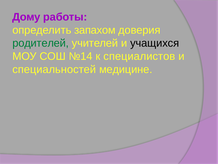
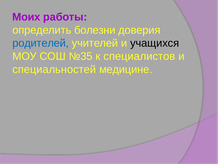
Дому: Дому -> Моих
запахом: запахом -> болезни
родителей colour: green -> blue
№14: №14 -> №35
